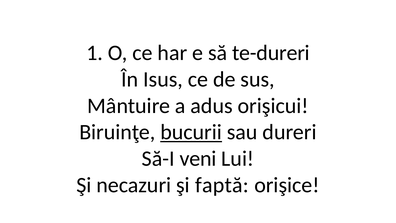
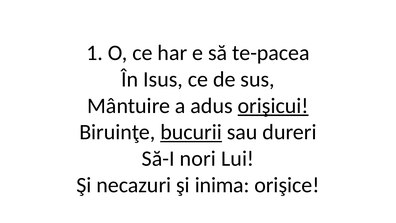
te-dureri: te-dureri -> te-pacea
orişicui underline: none -> present
veni: veni -> nori
faptă: faptă -> inima
